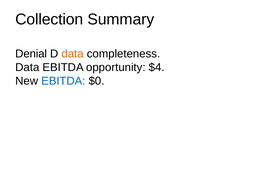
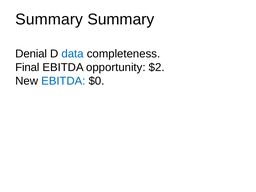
Collection at (49, 19): Collection -> Summary
data at (73, 54) colour: orange -> blue
Data at (27, 67): Data -> Final
$4: $4 -> $2
